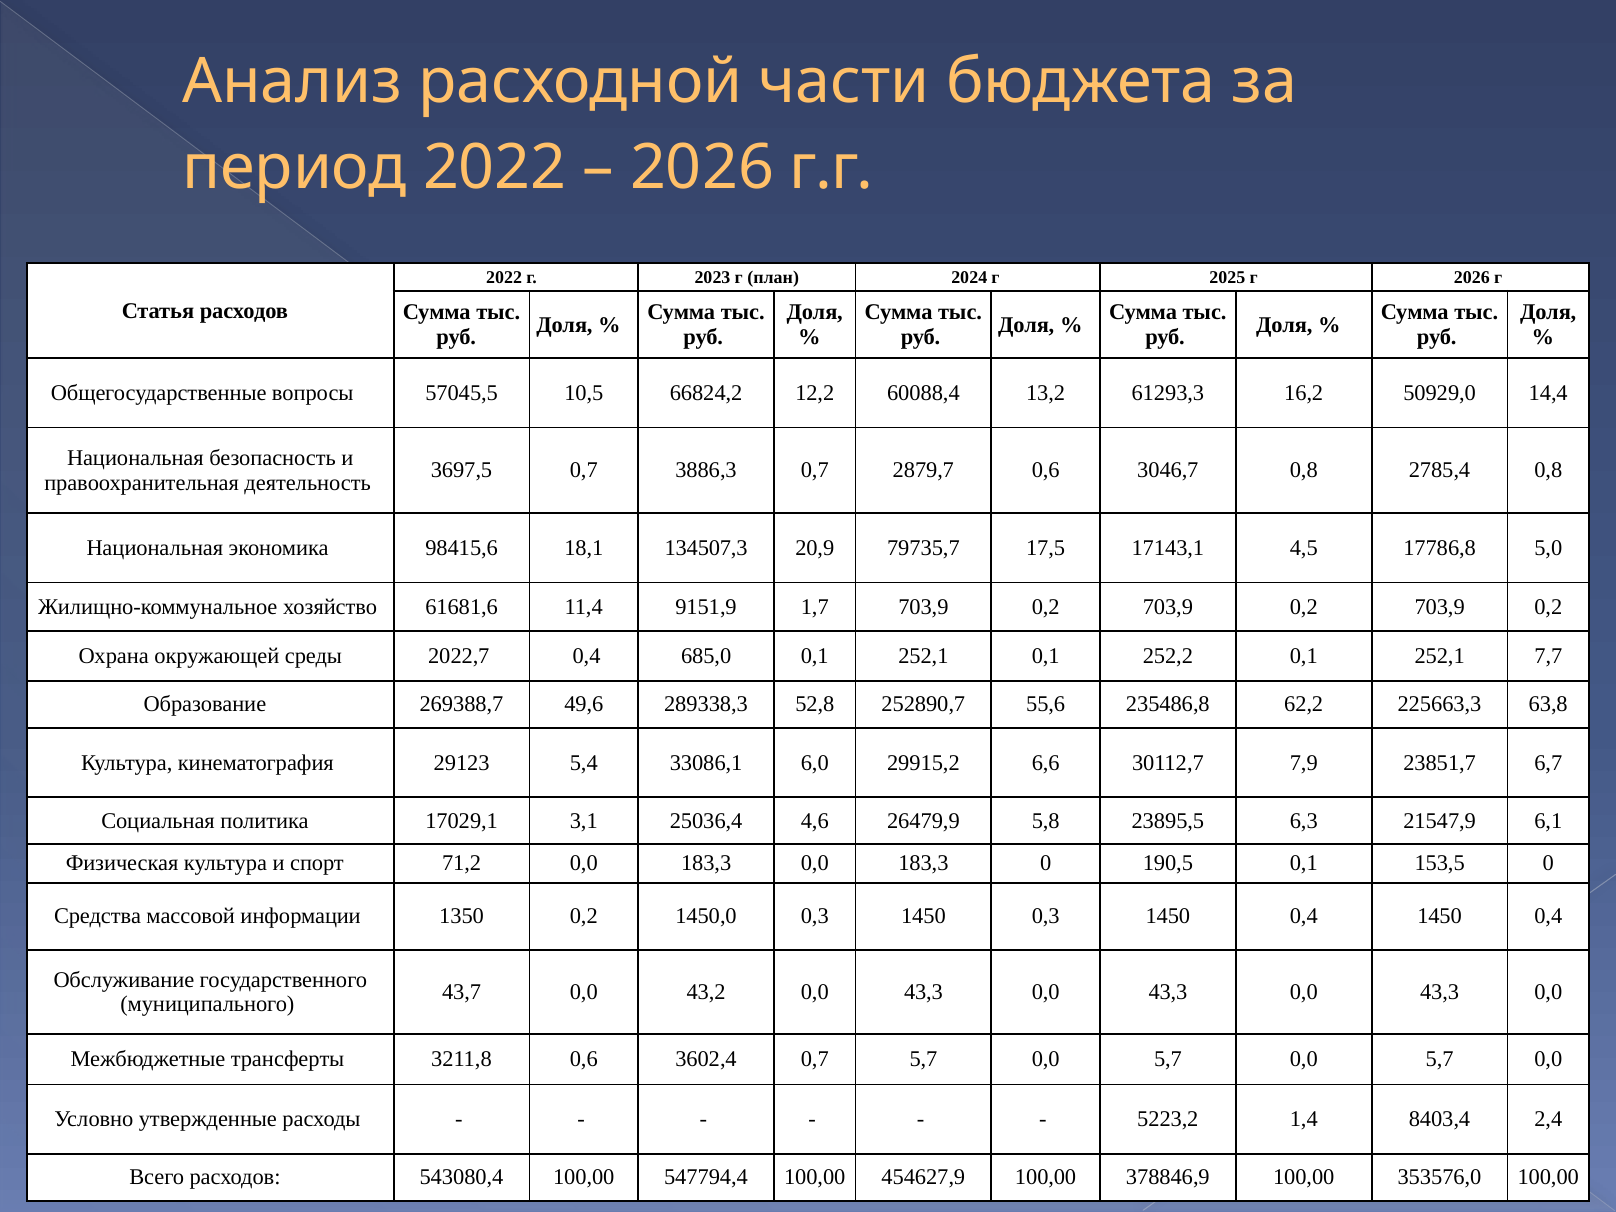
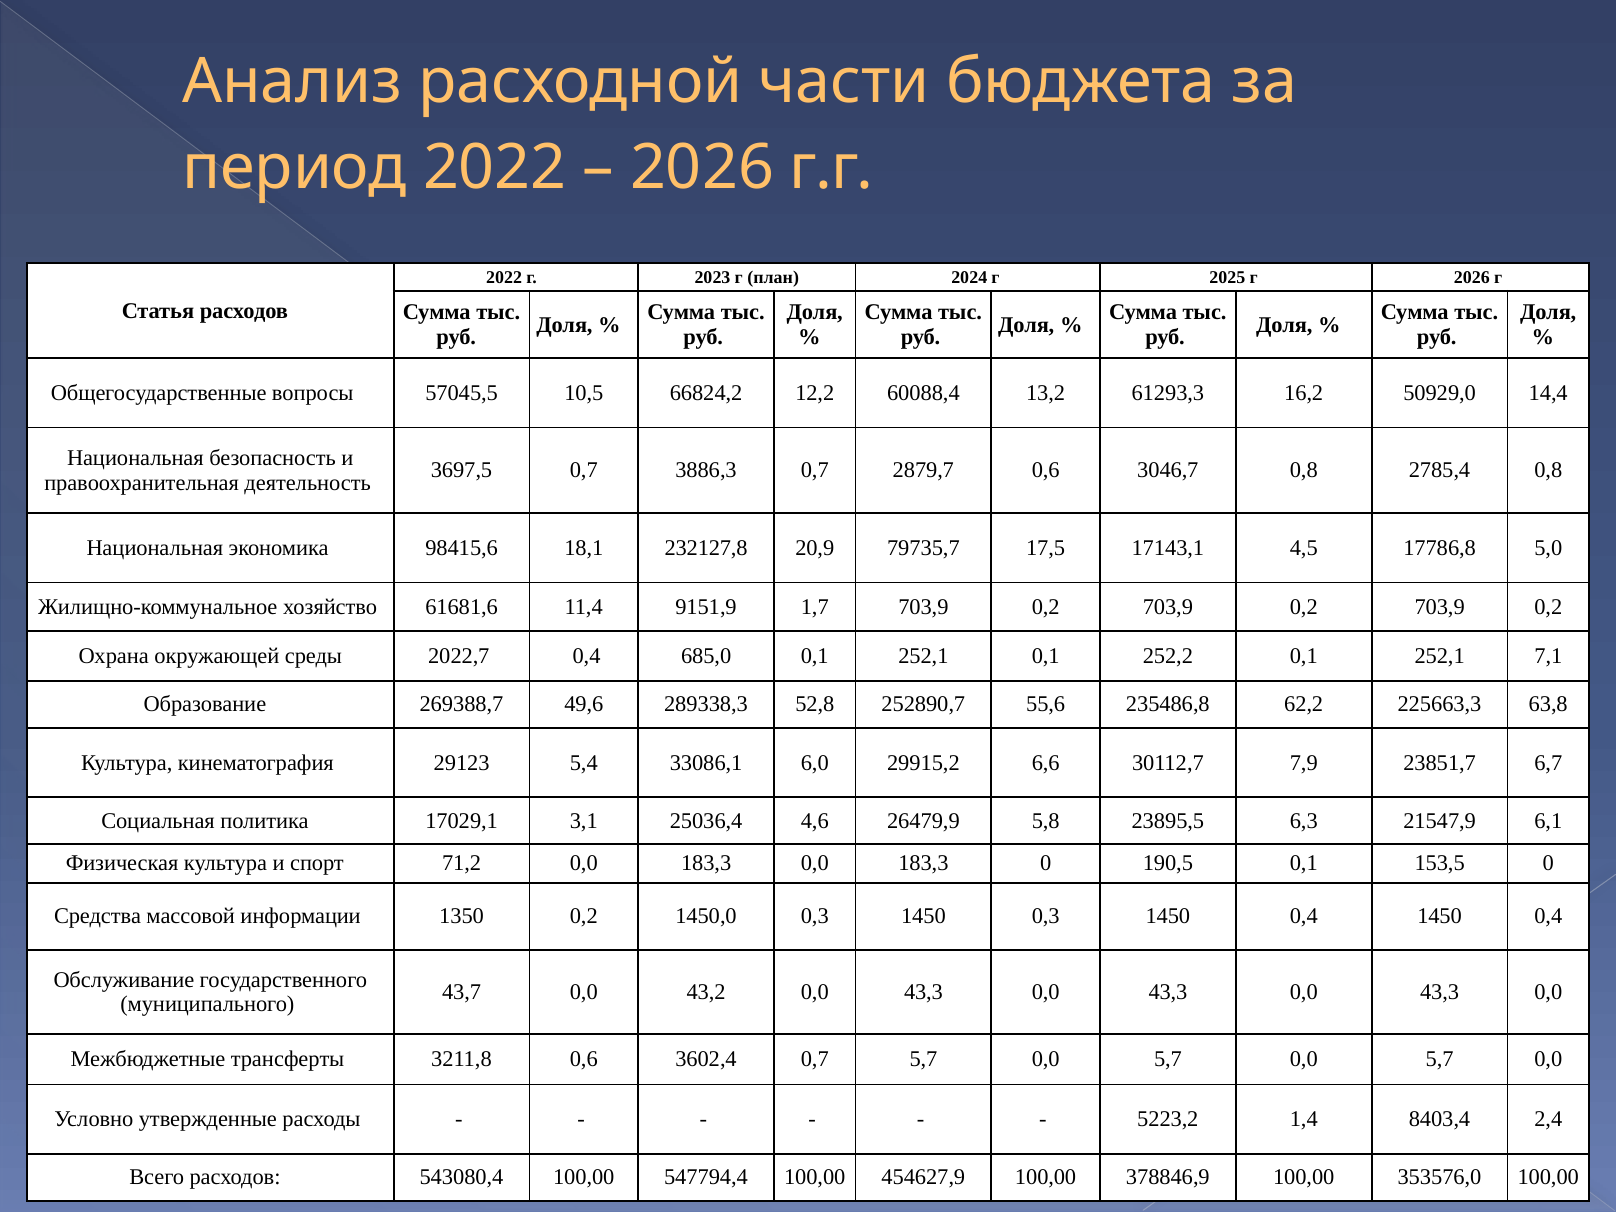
134507,3: 134507,3 -> 232127,8
7,7: 7,7 -> 7,1
